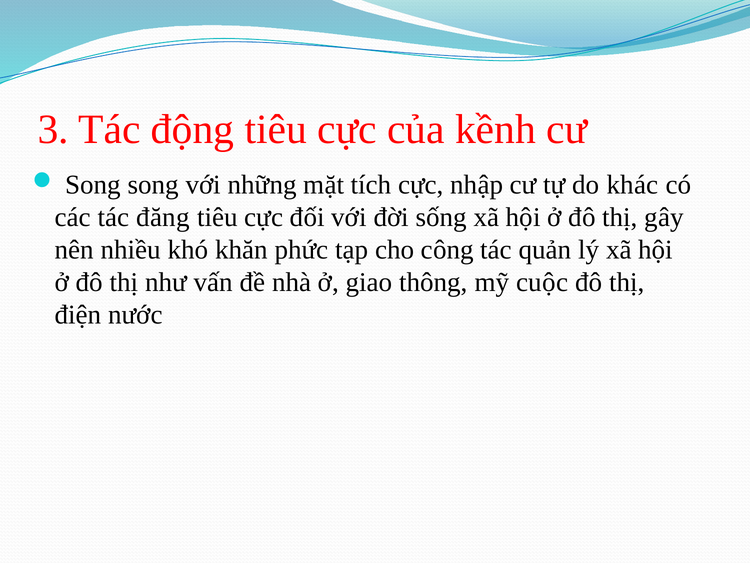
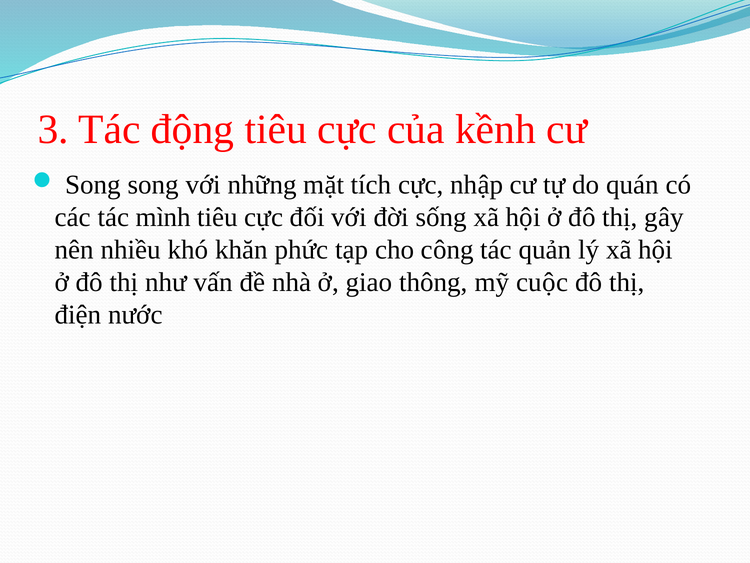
khác: khác -> quán
đăng: đăng -> mình
